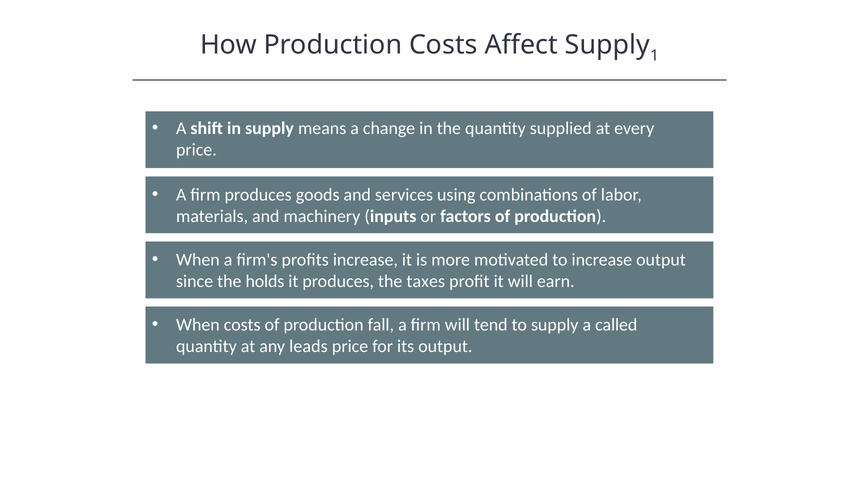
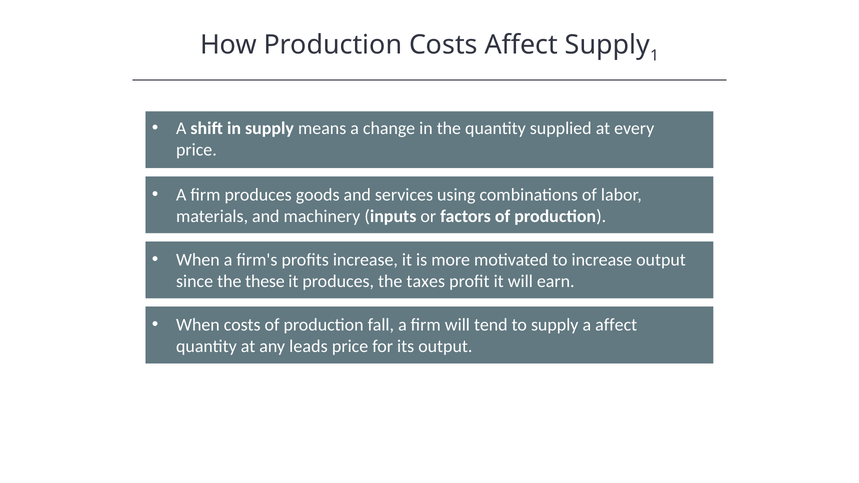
holds: holds -> these
a called: called -> affect
